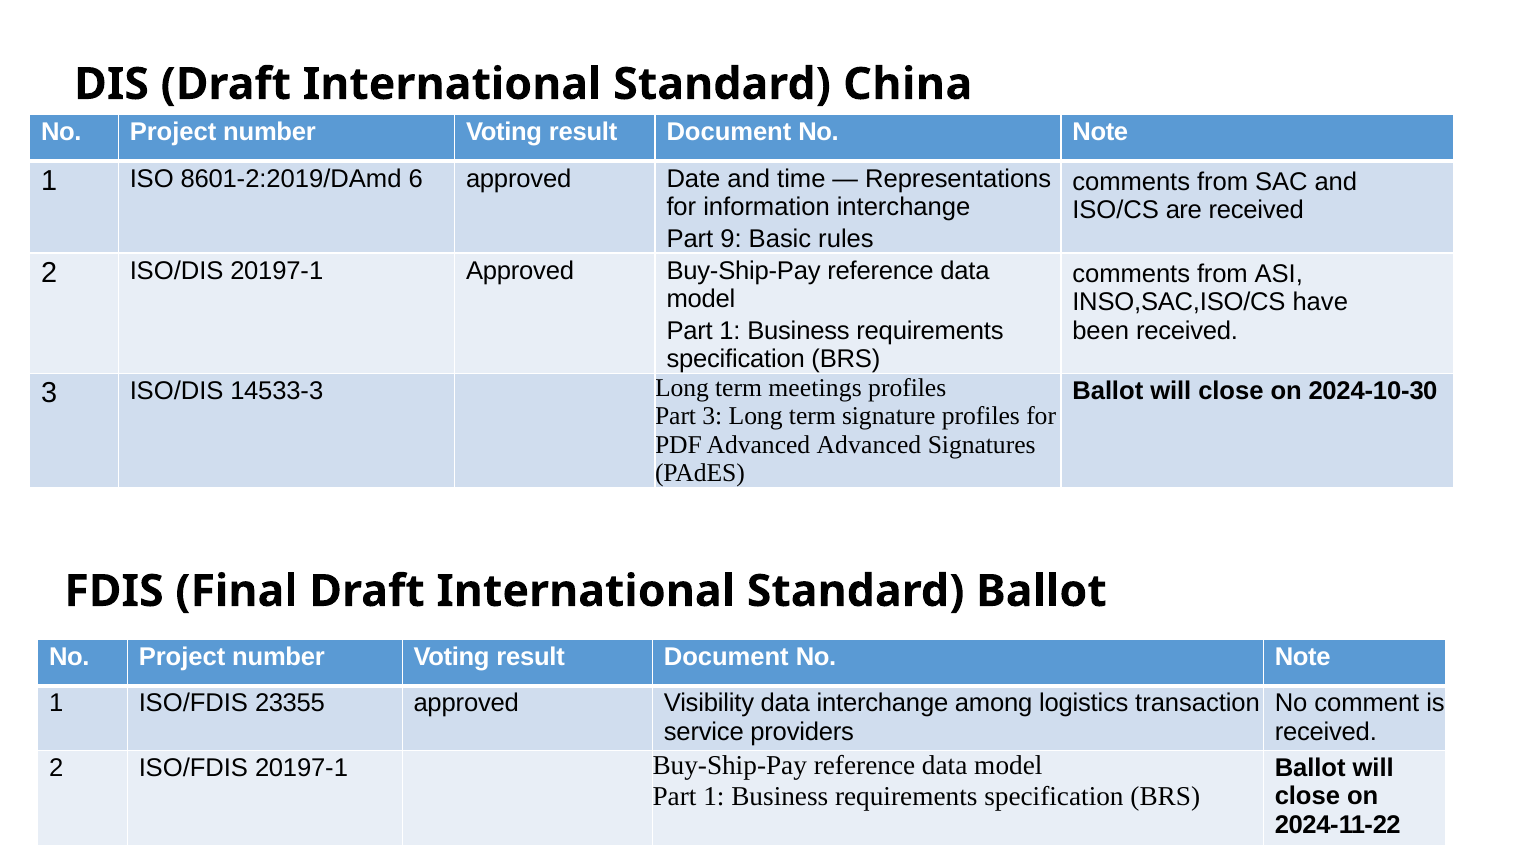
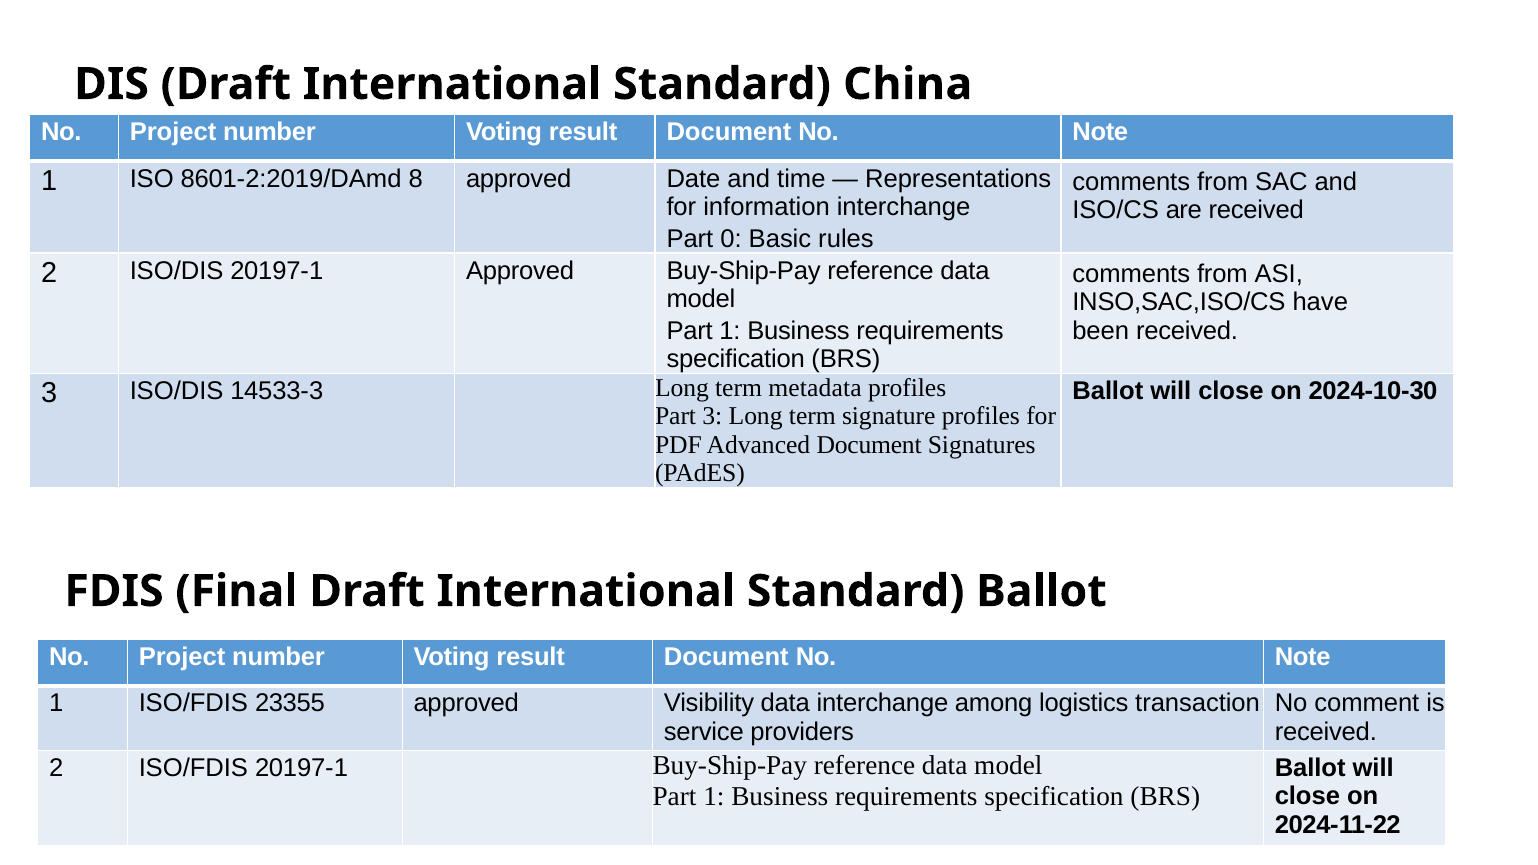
6: 6 -> 8
9: 9 -> 0
meetings: meetings -> metadata
Advanced Advanced: Advanced -> Document
